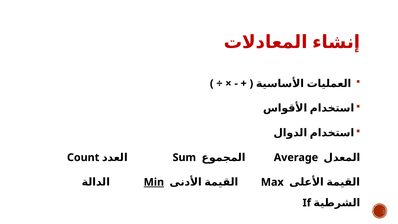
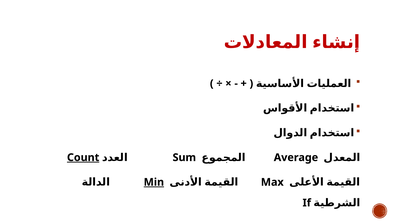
Count underline: none -> present
